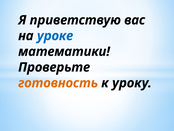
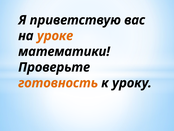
уроке colour: blue -> orange
